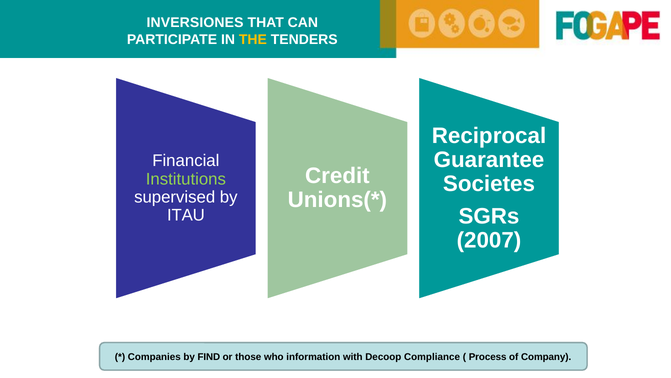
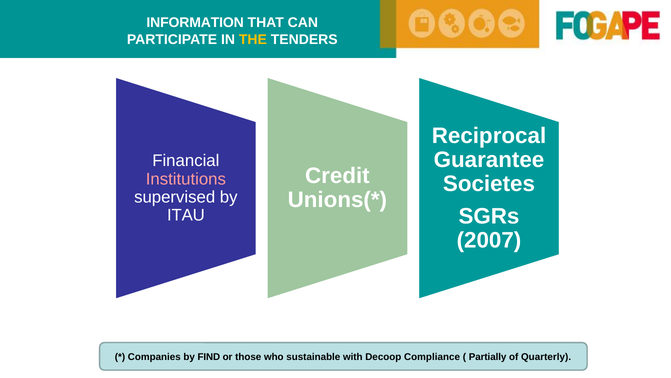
INVERSIONES: INVERSIONES -> INFORMATION
Institutions colour: light green -> pink
information: information -> sustainable
Process: Process -> Partially
Company: Company -> Quarterly
